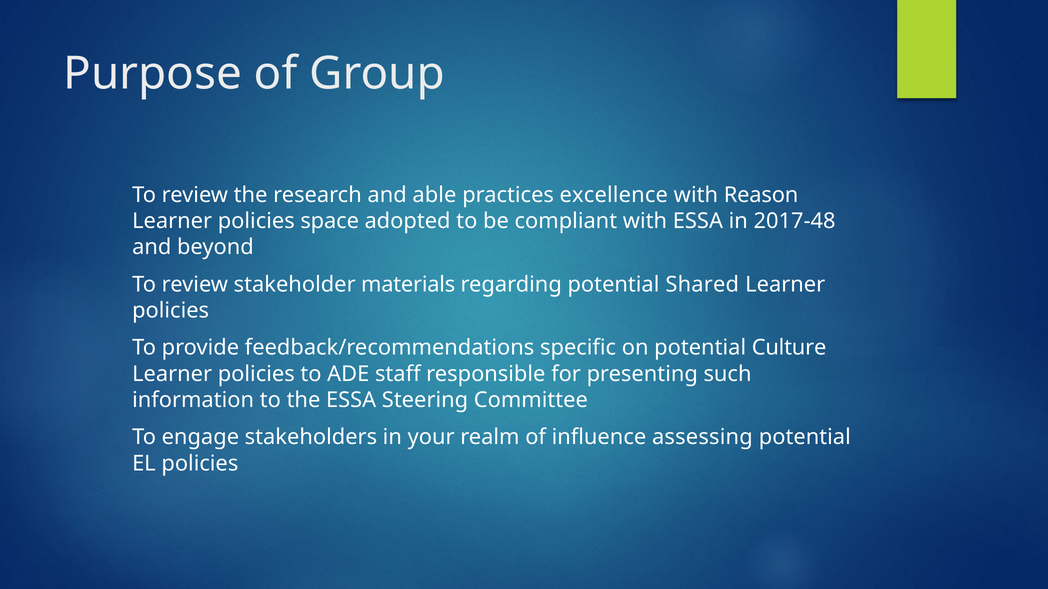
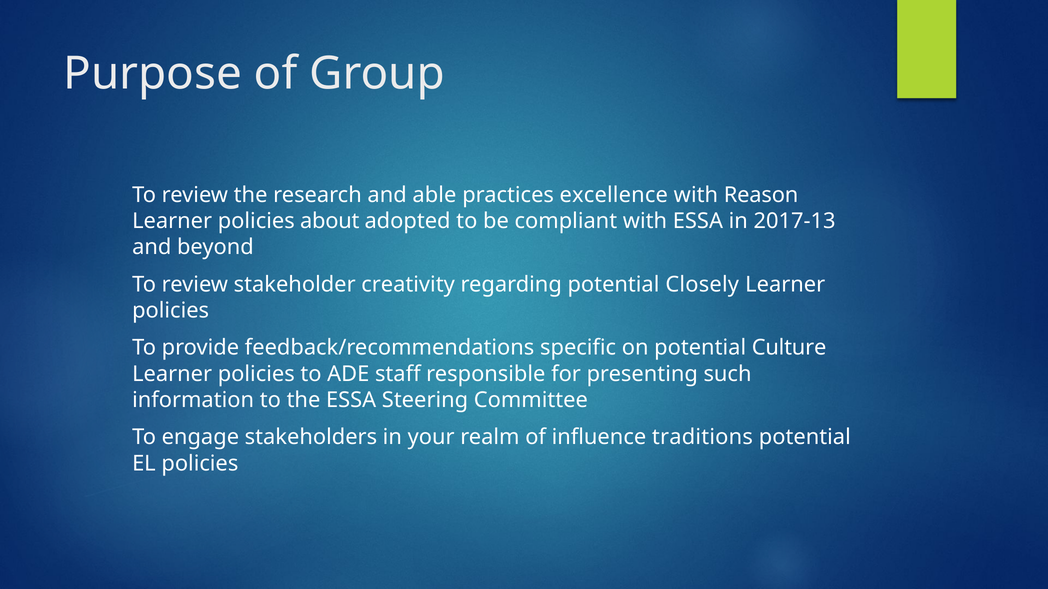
space: space -> about
2017-48: 2017-48 -> 2017-13
materials: materials -> creativity
Shared: Shared -> Closely
assessing: assessing -> traditions
